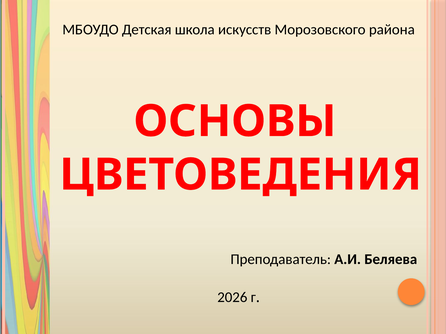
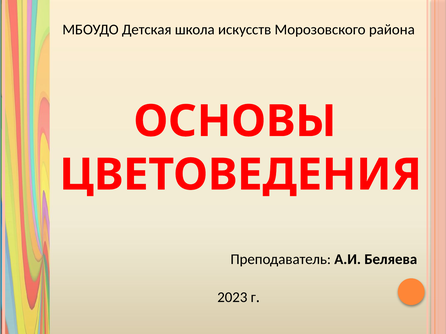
2026: 2026 -> 2023
